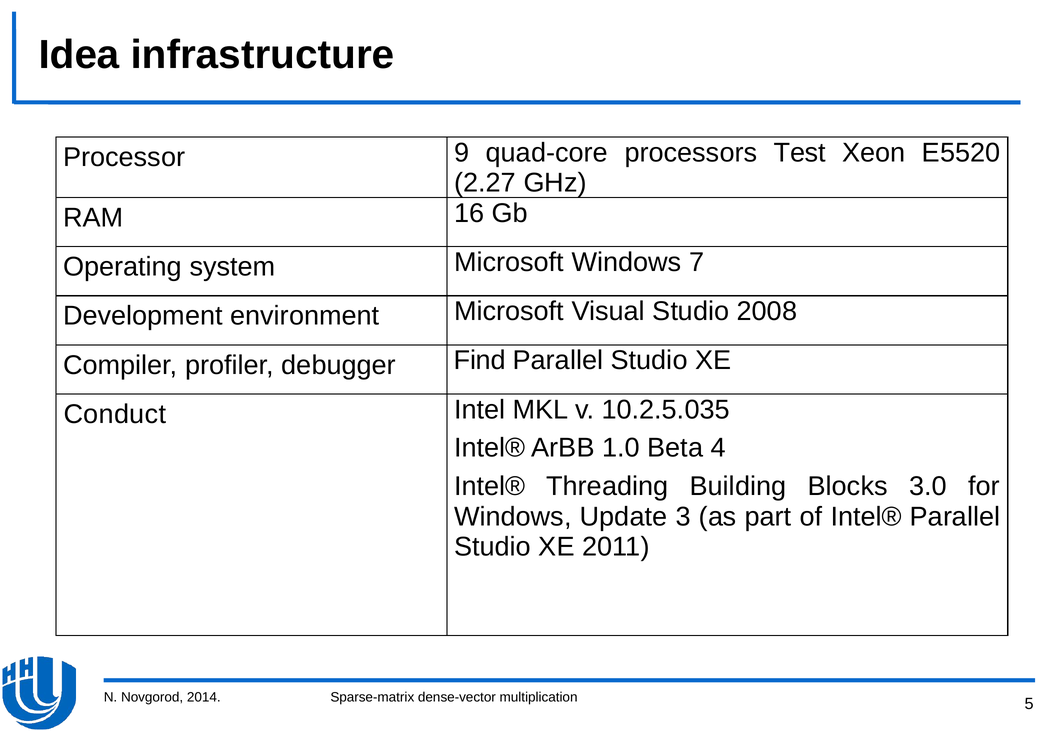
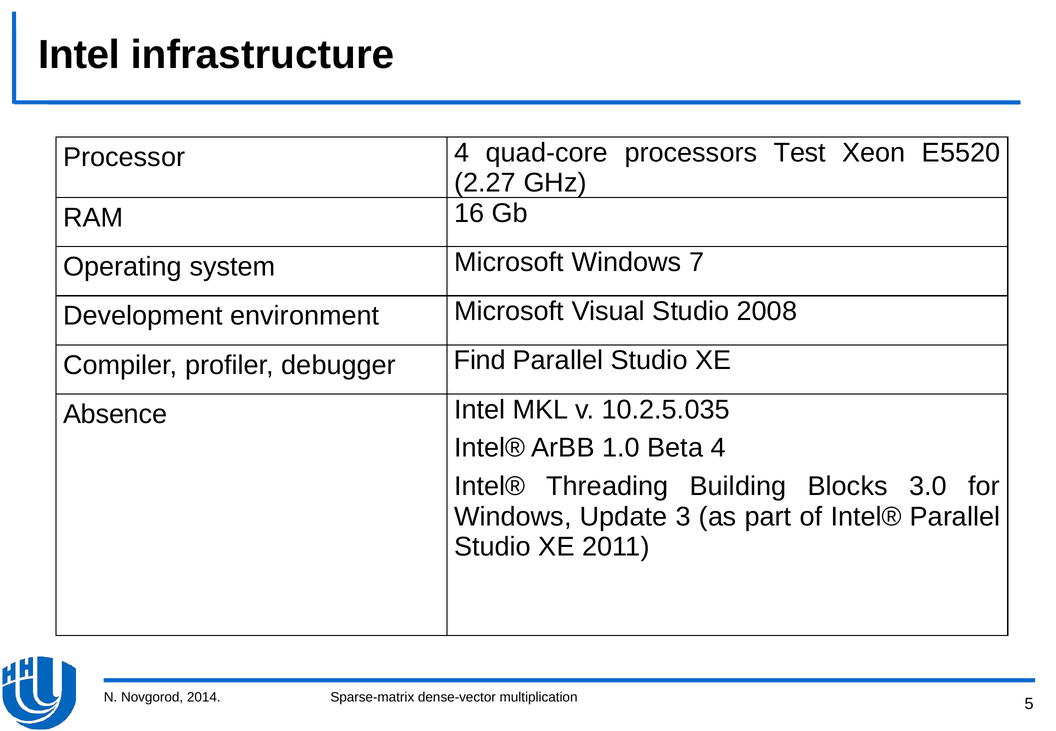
Idea at (79, 55): Idea -> Intel
Processor 9: 9 -> 4
Conduct: Conduct -> Absence
